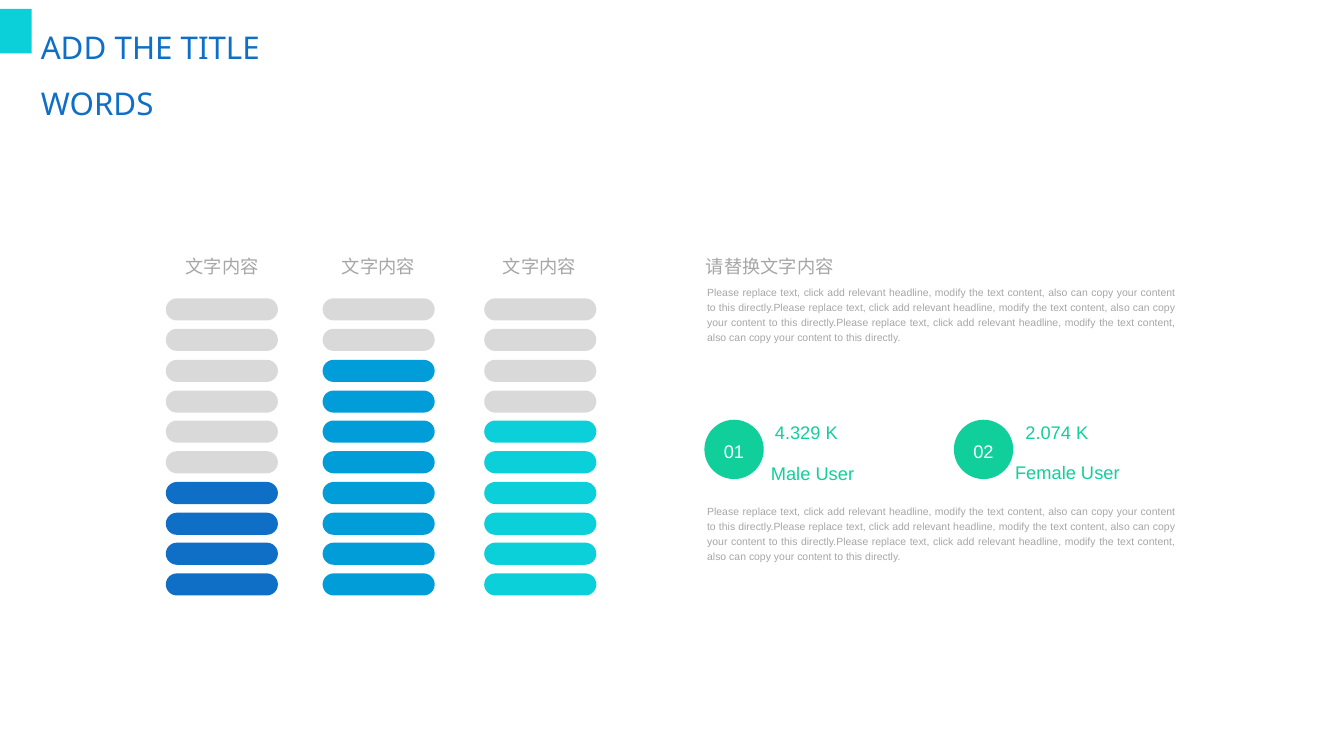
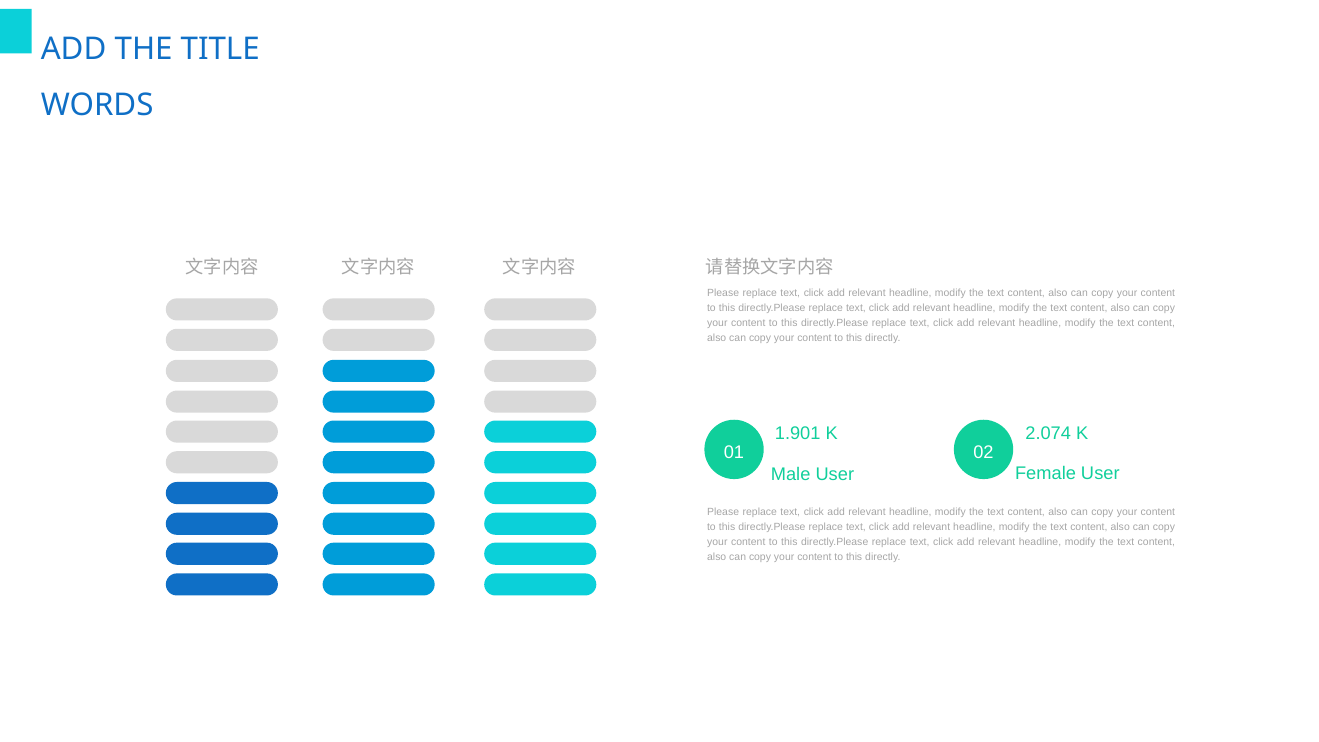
4.329: 4.329 -> 1.901
